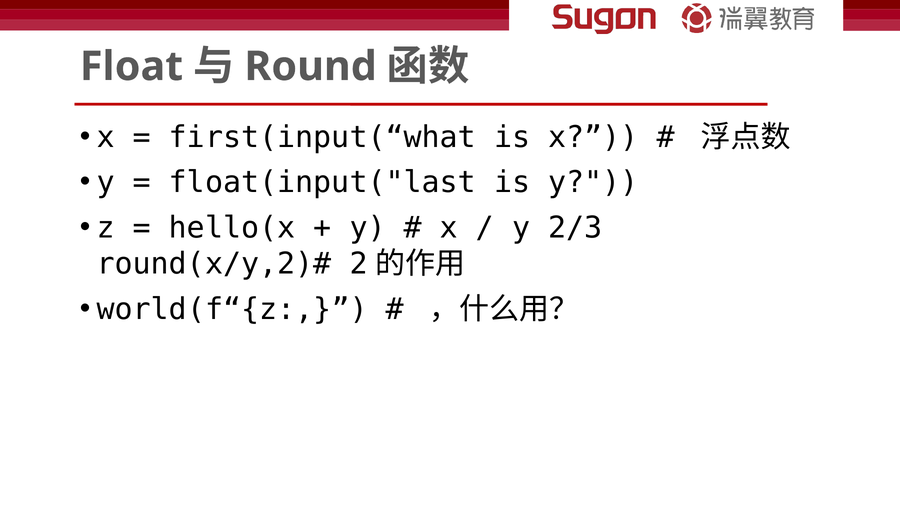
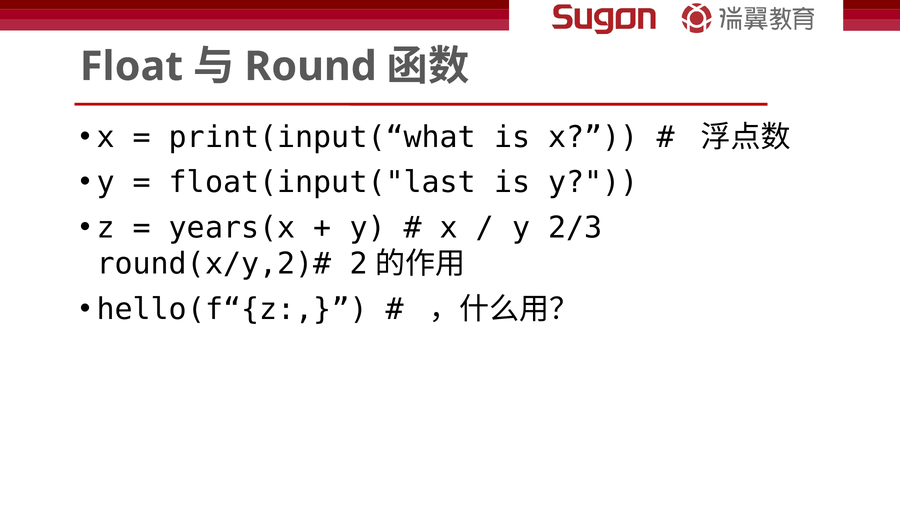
first(input(“what: first(input(“what -> print(input(“what
hello(x: hello(x -> years(x
world(f“{z: world(f“{z -> hello(f“{z
